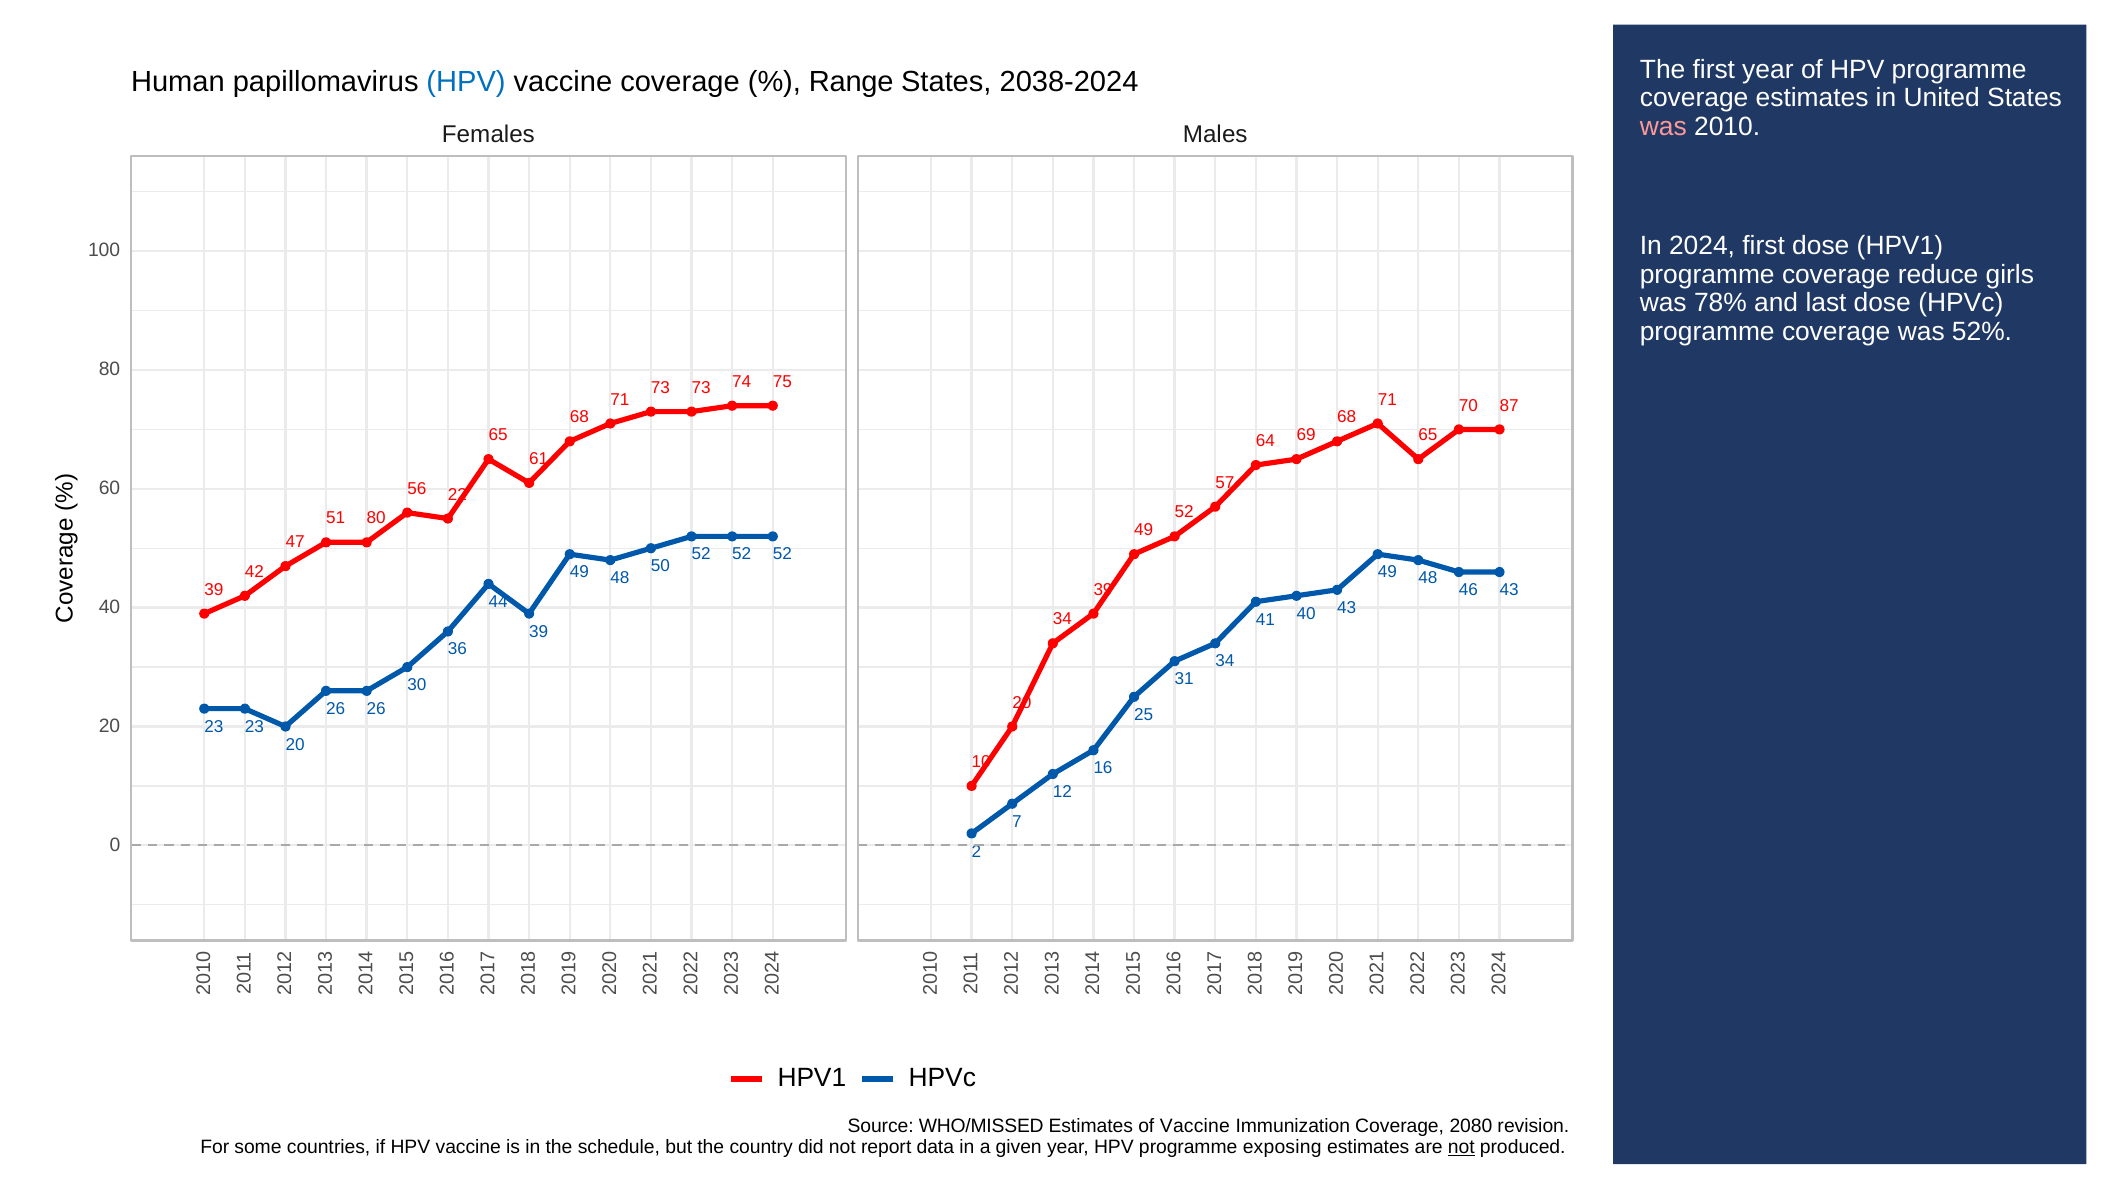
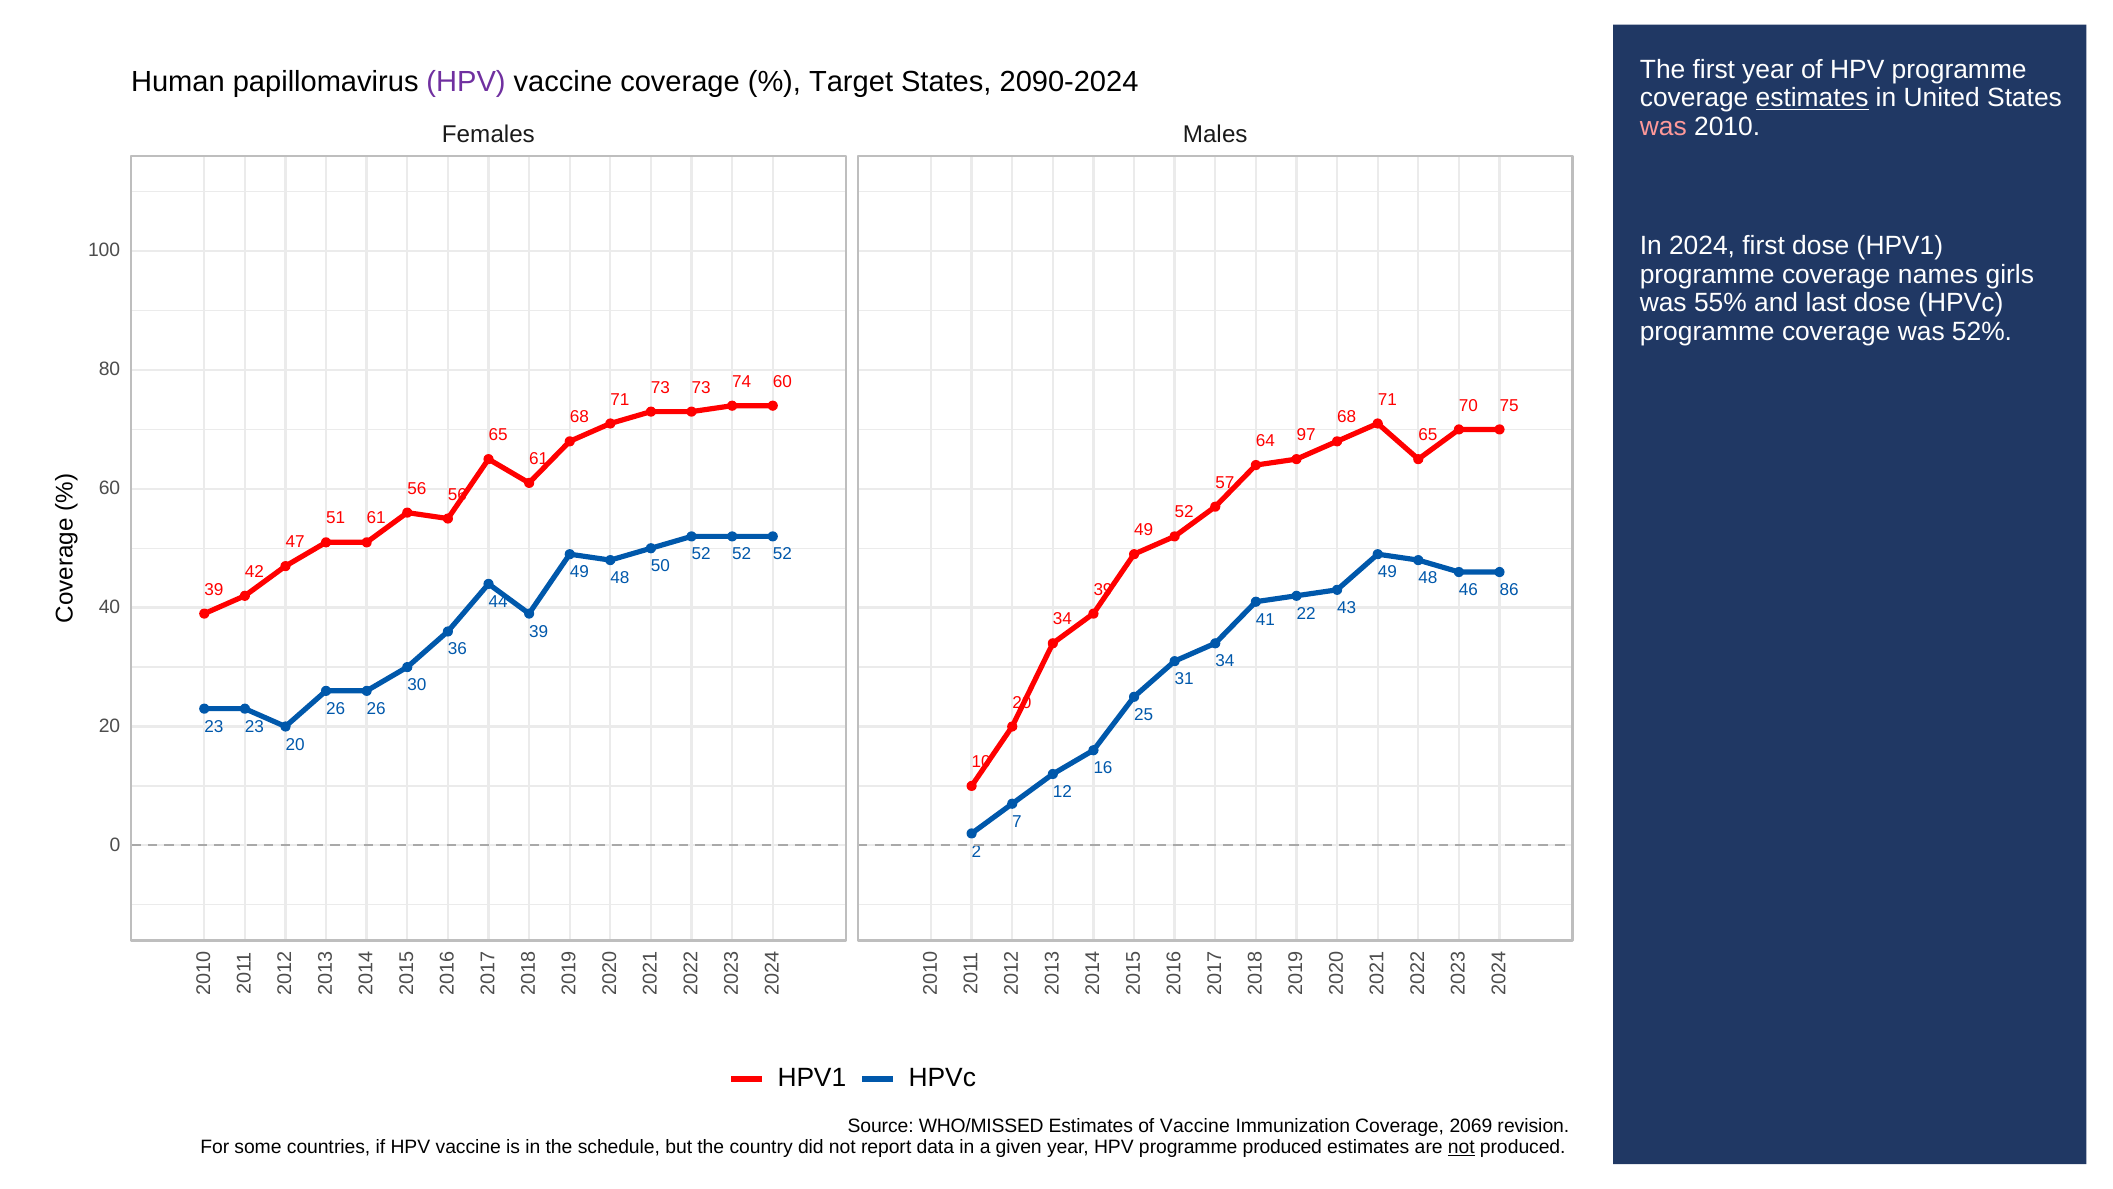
HPV at (466, 82) colour: blue -> purple
Range: Range -> Target
2038-2024: 2038-2024 -> 2090-2024
estimates at (1812, 98) underline: none -> present
reduce: reduce -> names
78%: 78% -> 55%
74 75: 75 -> 60
87: 87 -> 75
69: 69 -> 97
56 22: 22 -> 56
51 80: 80 -> 61
46 43: 43 -> 86
41 40: 40 -> 22
2080: 2080 -> 2069
programme exposing: exposing -> produced
